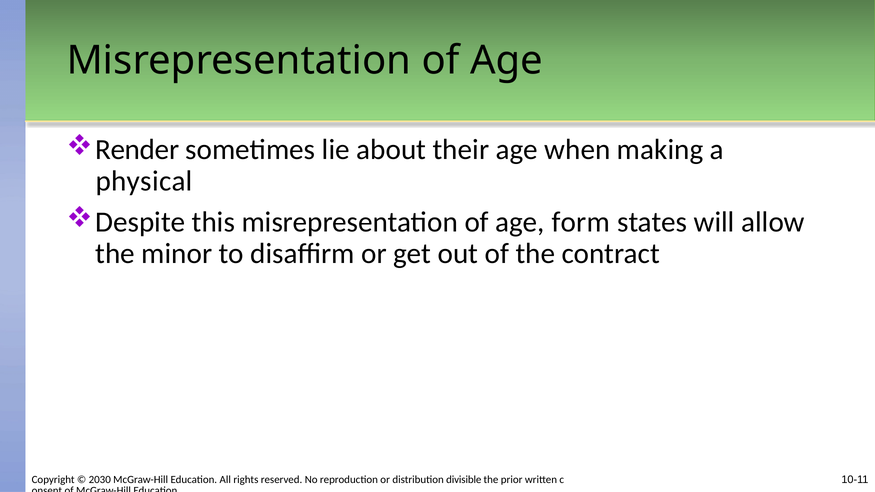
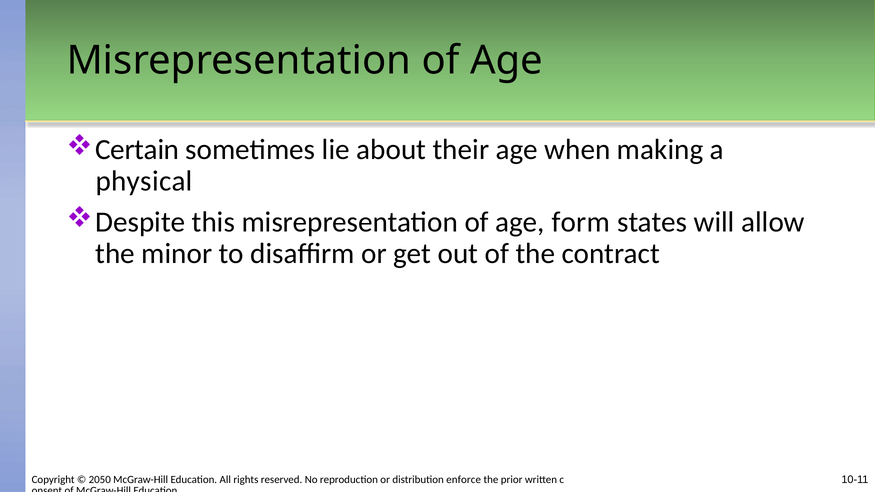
Render: Render -> Certain
2030: 2030 -> 2050
divisible: divisible -> enforce
